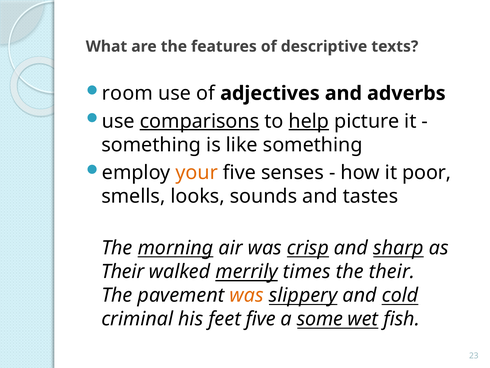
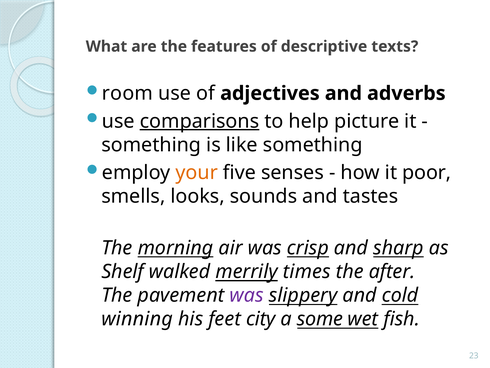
help underline: present -> none
Their at (123, 271): Their -> Shelf
the their: their -> after
was at (247, 295) colour: orange -> purple
criminal: criminal -> winning
feet five: five -> city
